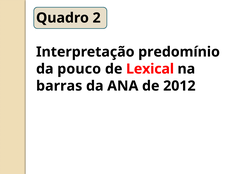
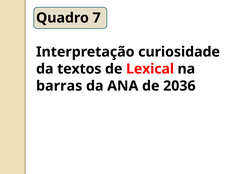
2: 2 -> 7
predomínio: predomínio -> curiosidade
pouco: pouco -> textos
2012: 2012 -> 2036
